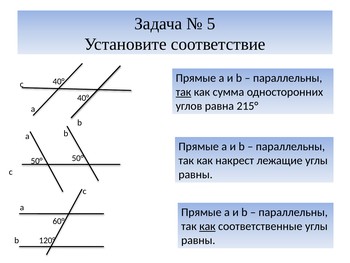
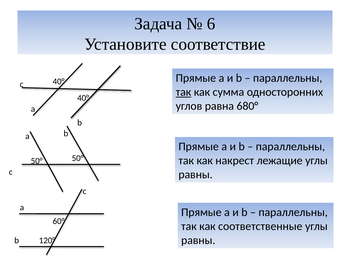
5: 5 -> 6
215°: 215° -> 680°
как at (207, 226) underline: present -> none
